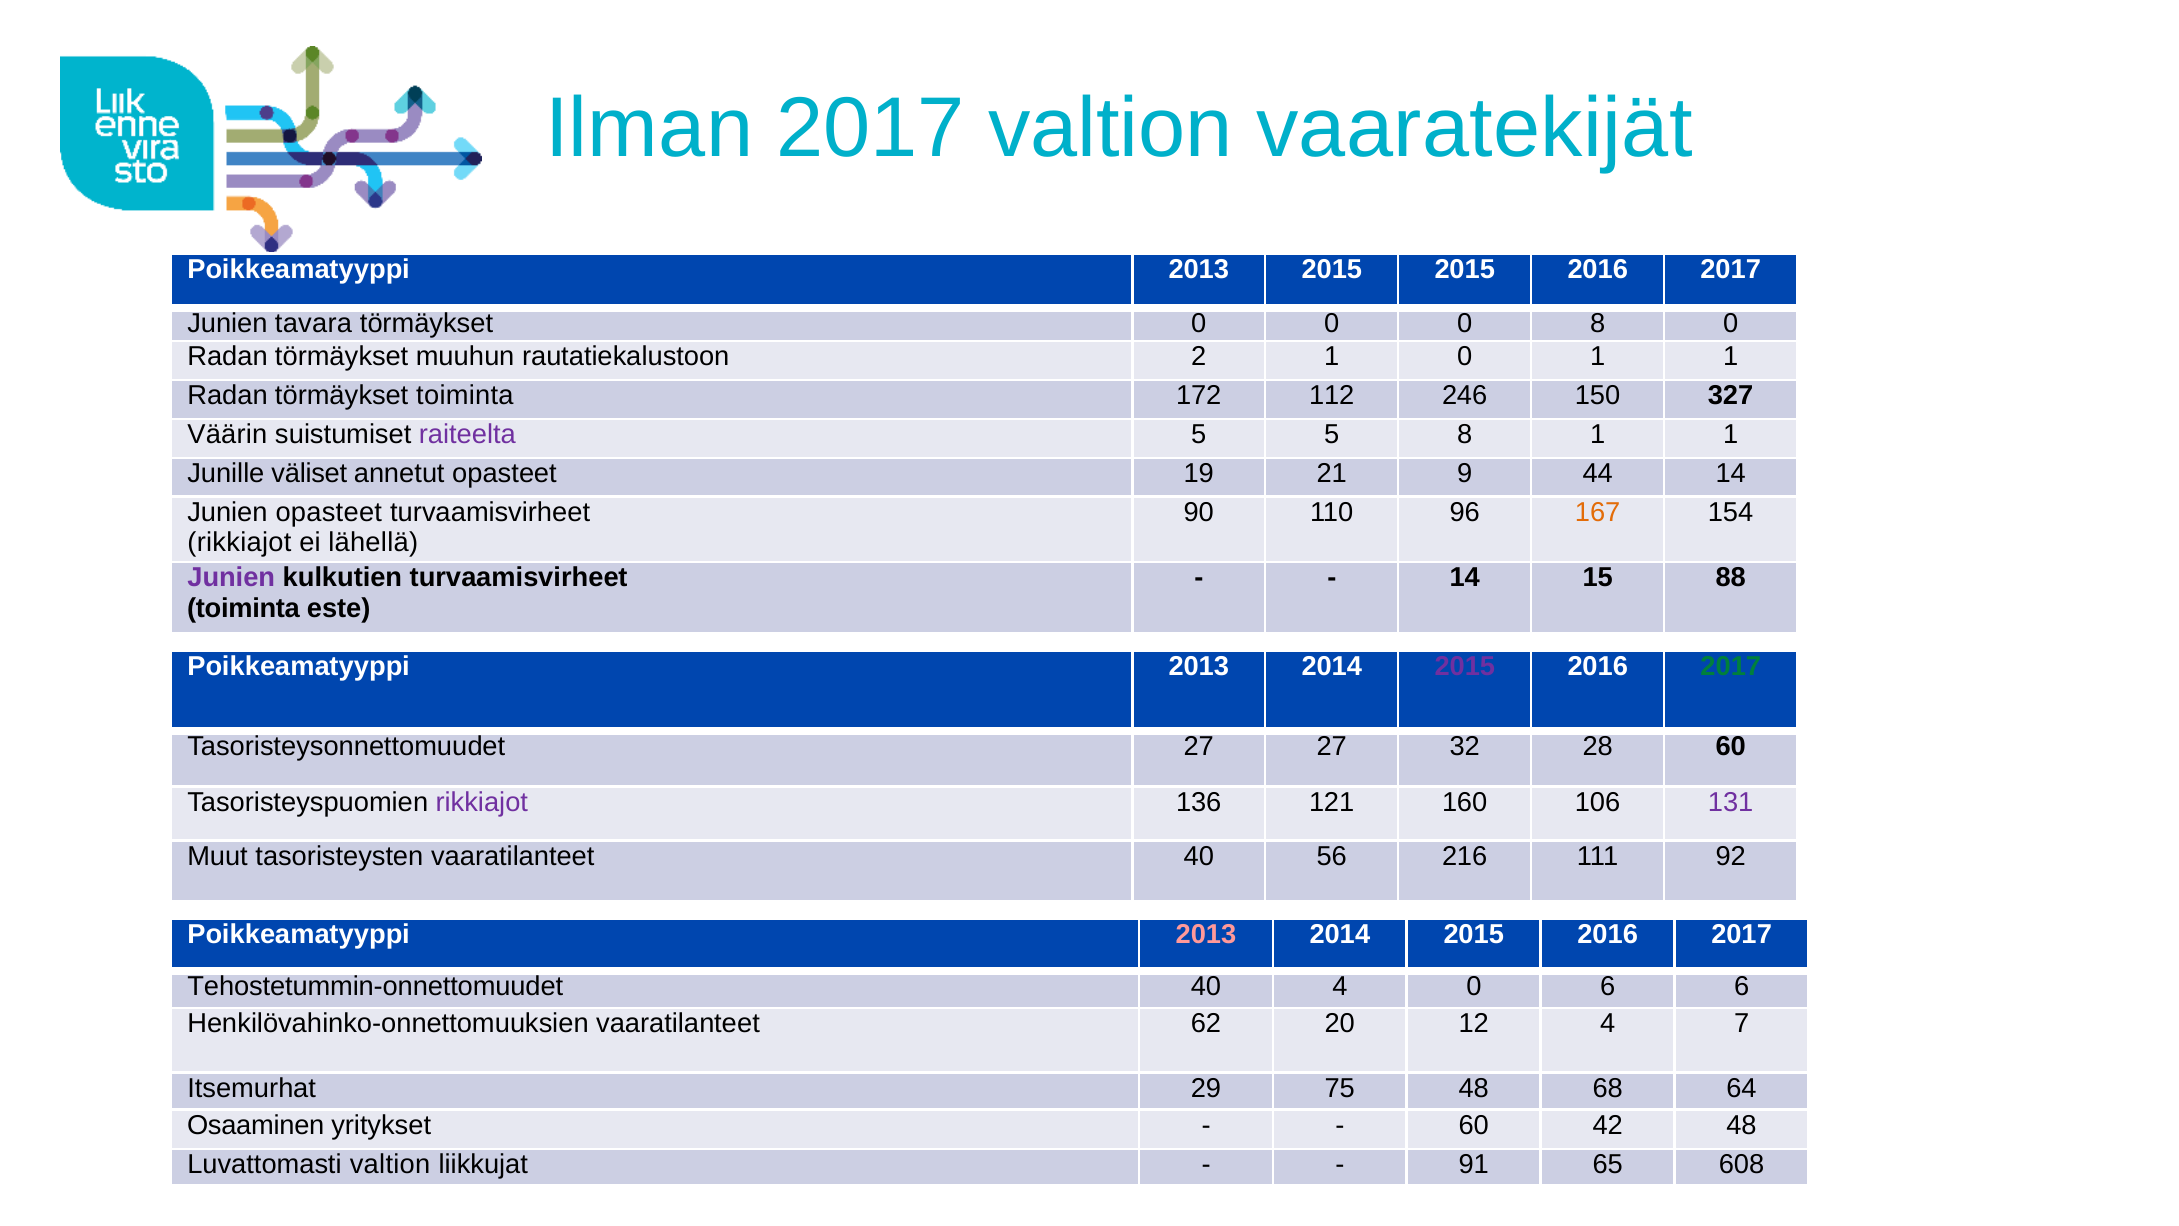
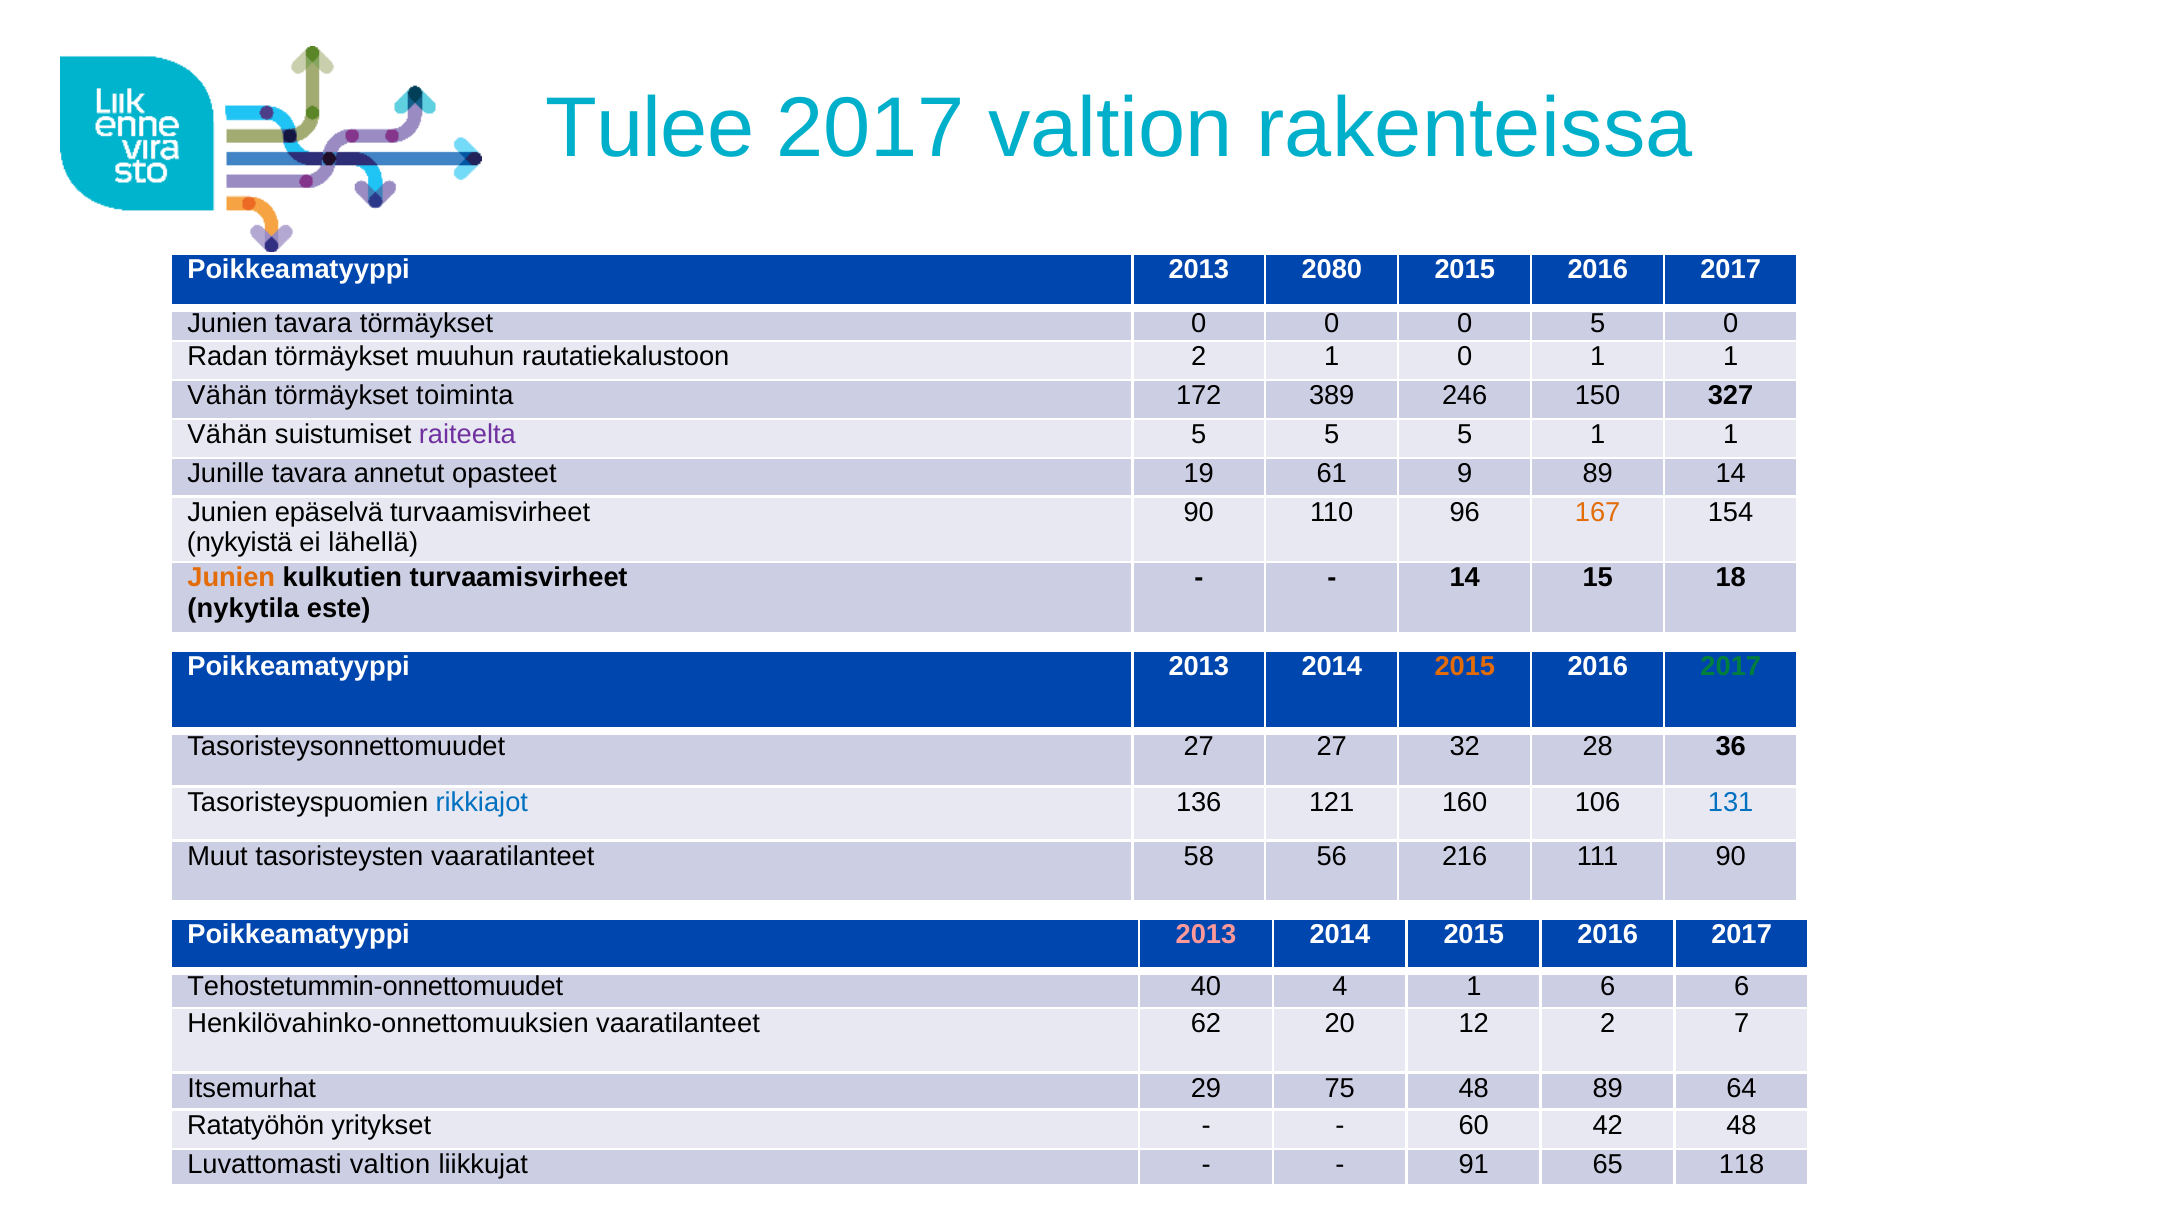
Ilman: Ilman -> Tulee
vaaratekijät: vaaratekijät -> rakenteissa
2013 2015: 2015 -> 2080
0 8: 8 -> 5
Radan at (228, 395): Radan -> Vähän
112: 112 -> 389
Väärin at (227, 435): Väärin -> Vähän
5 5 8: 8 -> 5
Junille väliset: väliset -> tavara
21: 21 -> 61
9 44: 44 -> 89
Junien opasteet: opasteet -> epäselvä
rikkiajot at (239, 543): rikkiajot -> nykyistä
Junien at (231, 578) colour: purple -> orange
88: 88 -> 18
toiminta at (243, 608): toiminta -> nykytila
2015 at (1465, 666) colour: purple -> orange
28 60: 60 -> 36
rikkiajot at (482, 802) colour: purple -> blue
131 colour: purple -> blue
vaaratilanteet 40: 40 -> 58
111 92: 92 -> 90
4 0: 0 -> 1
12 4: 4 -> 2
48 68: 68 -> 89
Osaaminen: Osaaminen -> Ratatyöhön
608: 608 -> 118
